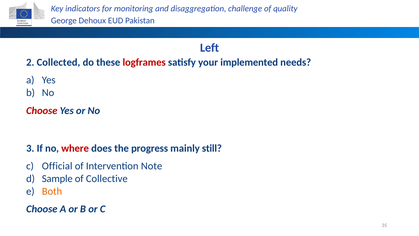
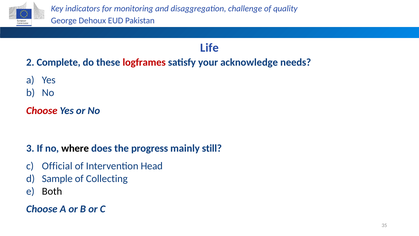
Left: Left -> Life
Collected: Collected -> Complete
implemented: implemented -> acknowledge
where colour: red -> black
Note: Note -> Head
Collective: Collective -> Collecting
Both colour: orange -> black
